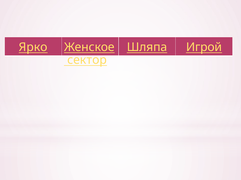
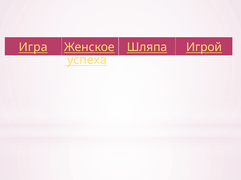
Ярко: Ярко -> Игра
сектор: сектор -> успеха
